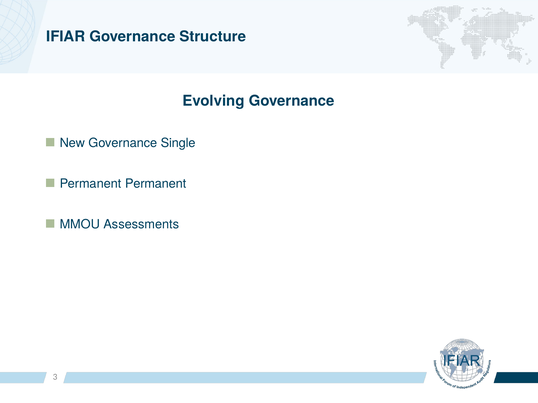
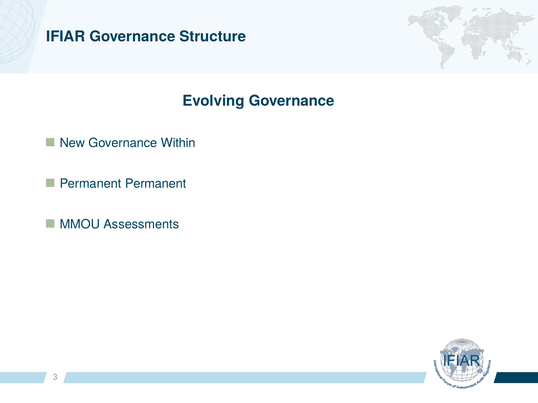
Single: Single -> Within
